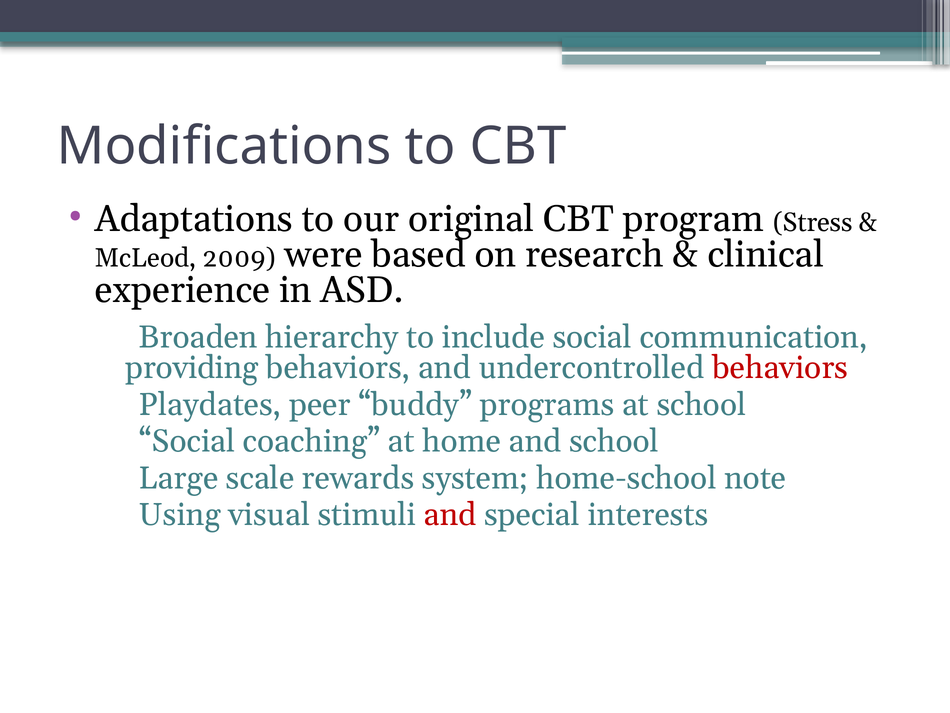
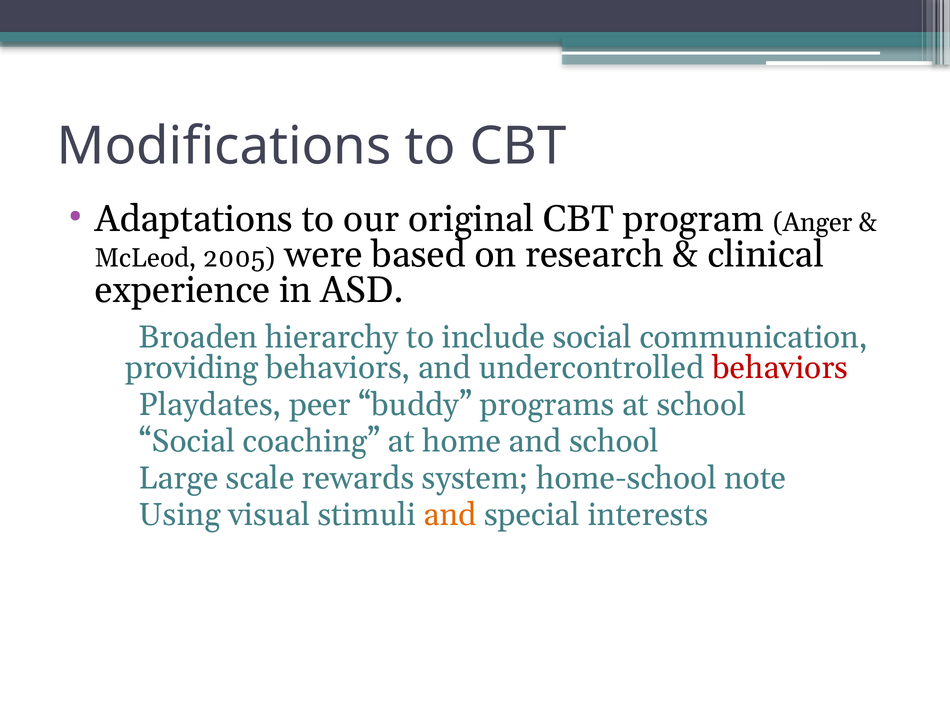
Stress: Stress -> Anger
2009: 2009 -> 2005
and at (450, 515) colour: red -> orange
